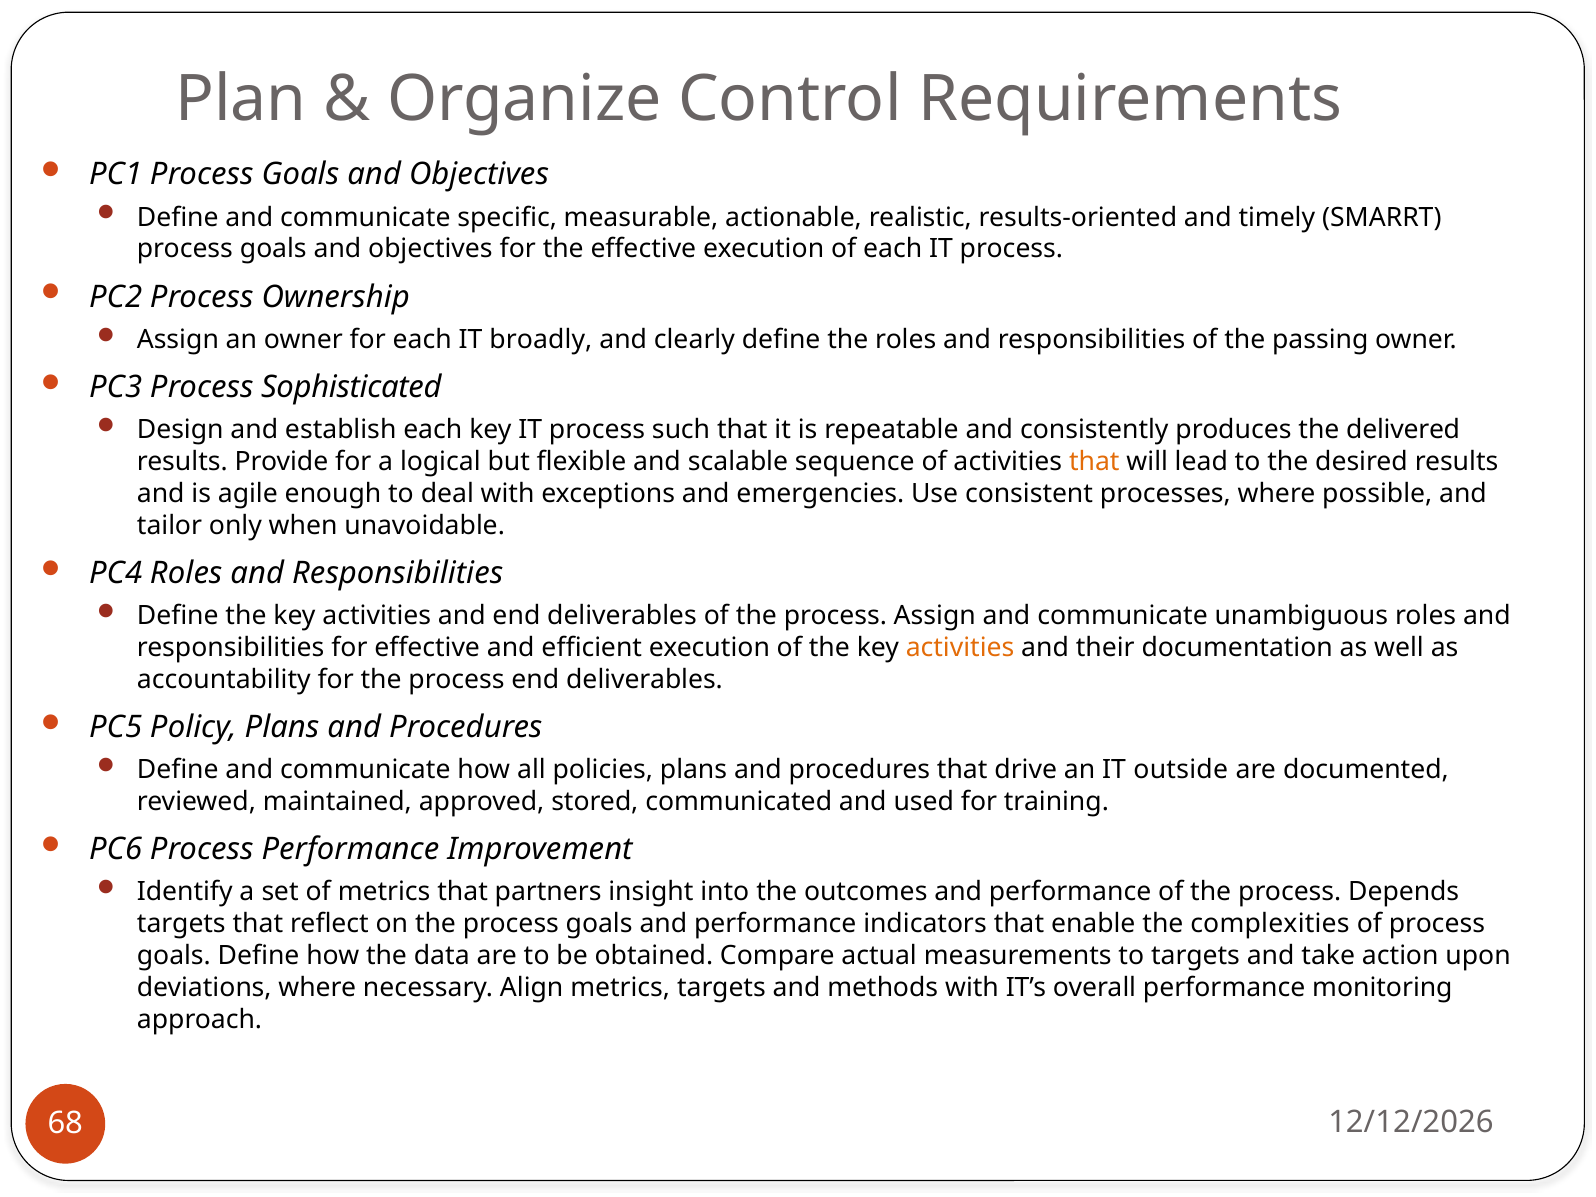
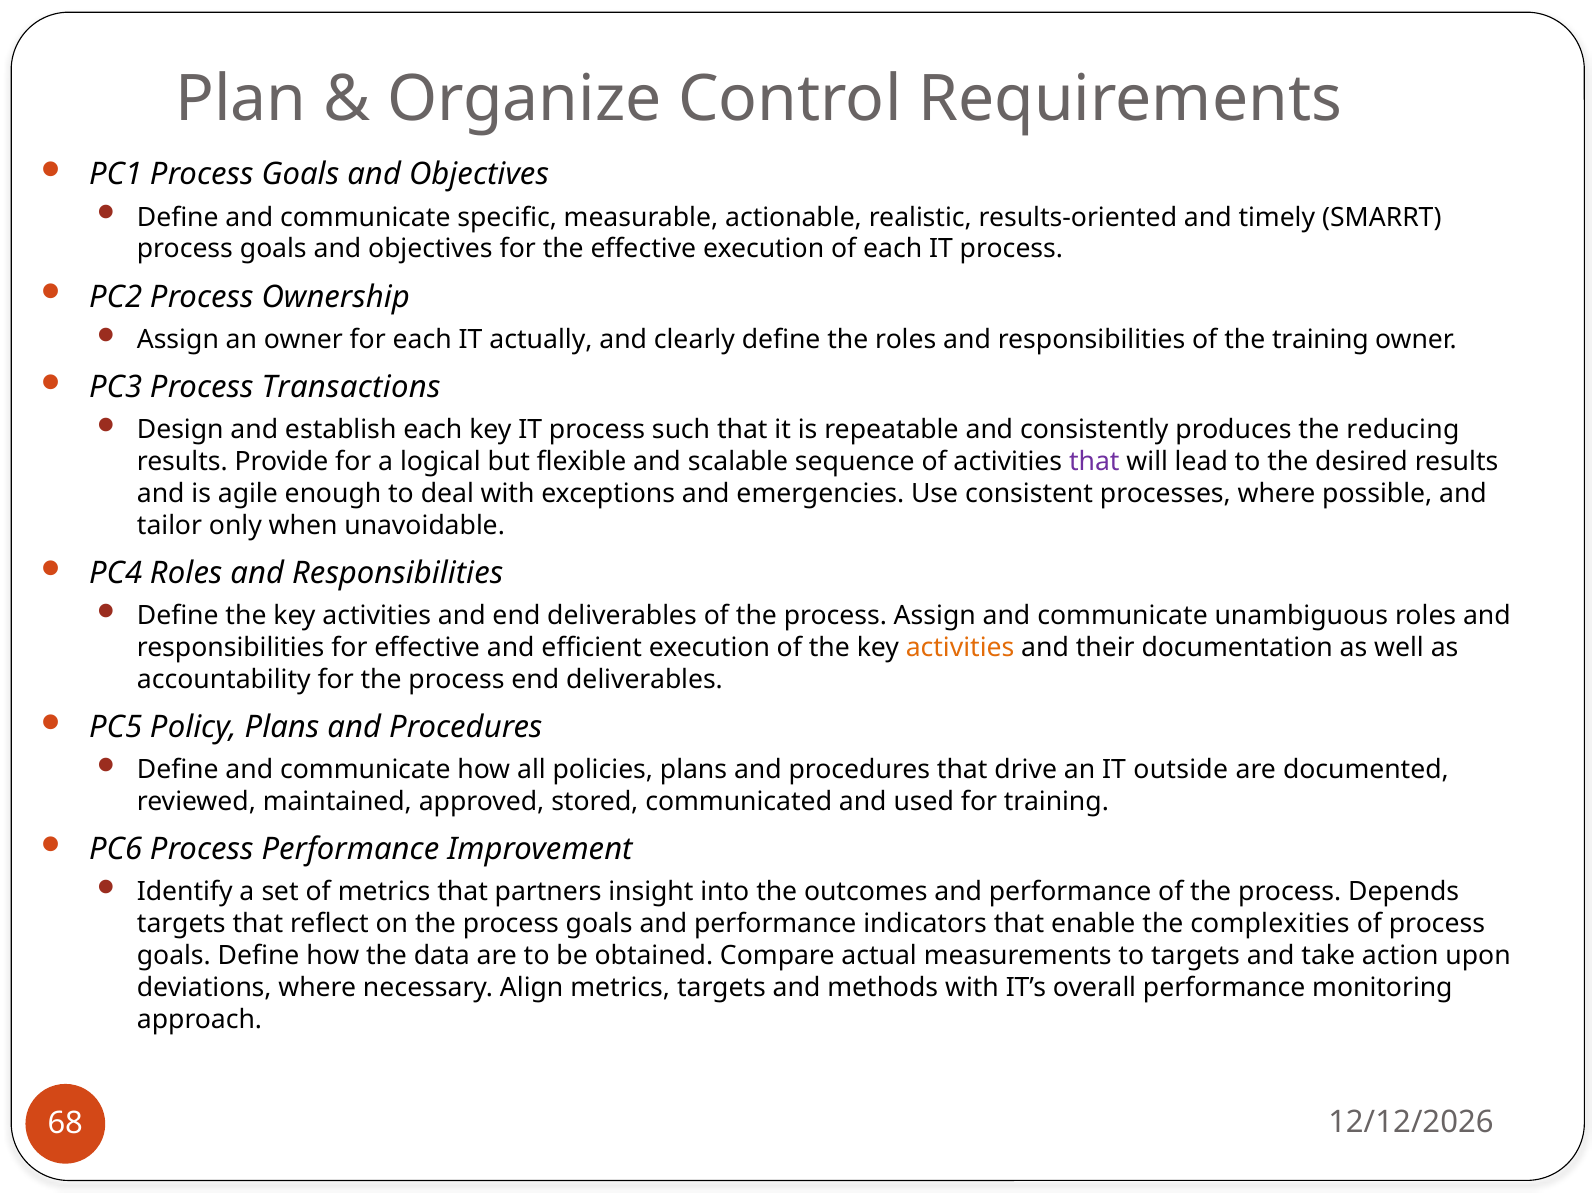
broadly: broadly -> actually
the passing: passing -> training
Sophisticated: Sophisticated -> Transactions
delivered: delivered -> reducing
that at (1094, 462) colour: orange -> purple
